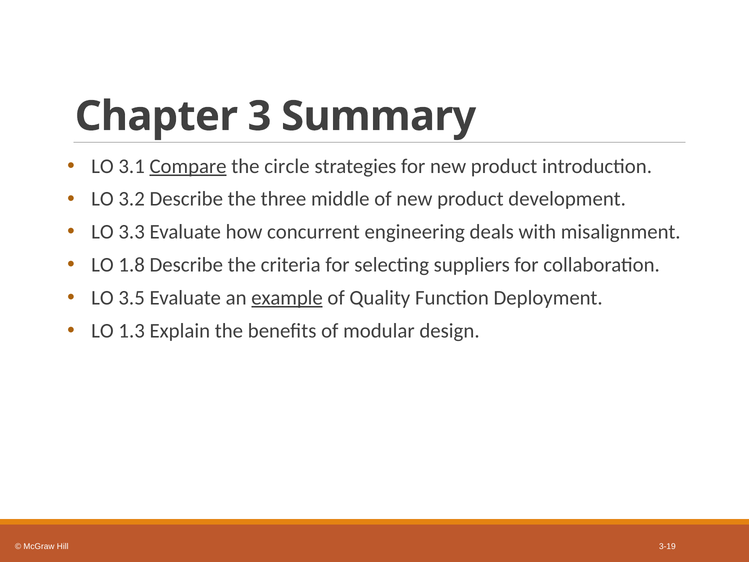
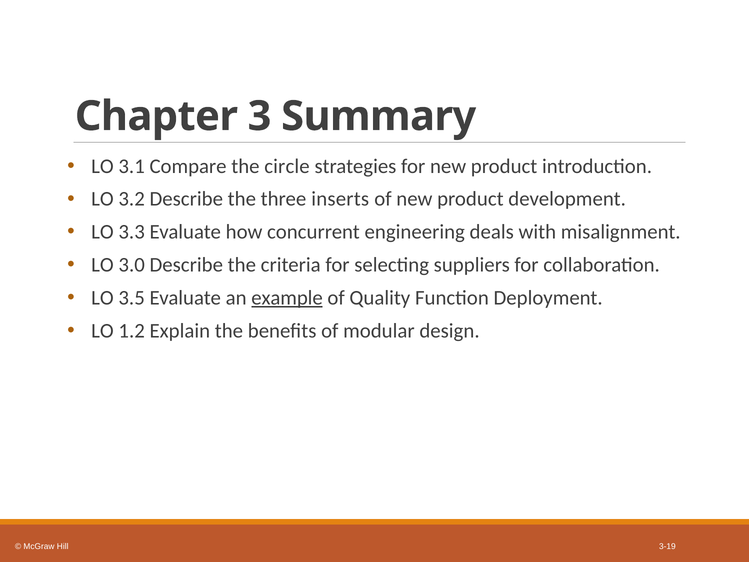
Compare underline: present -> none
middle: middle -> inserts
1.8: 1.8 -> 3.0
1.3: 1.3 -> 1.2
